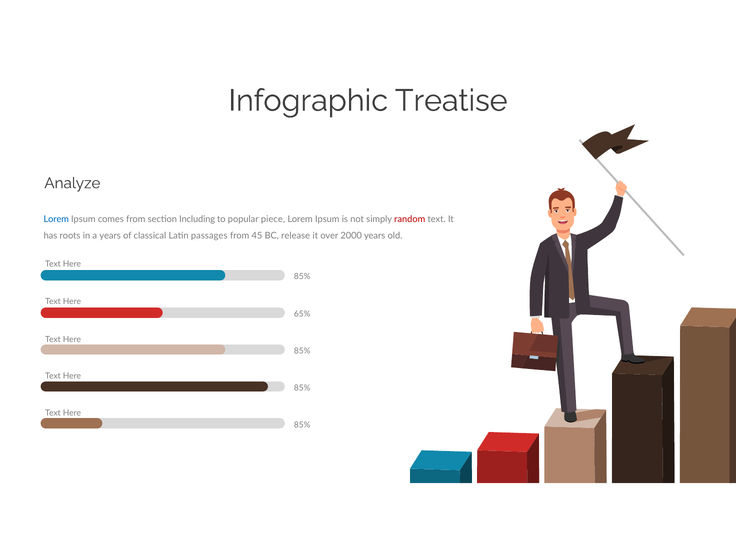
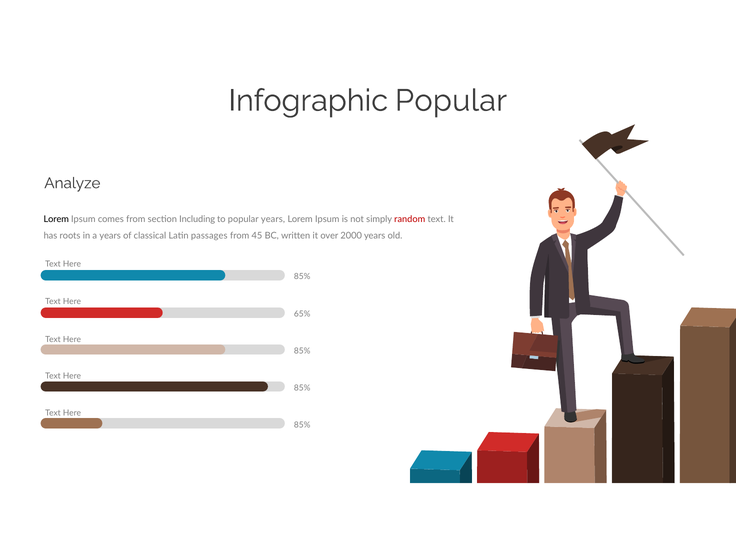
Infographic Treatise: Treatise -> Popular
Lorem at (56, 219) colour: blue -> black
popular piece: piece -> years
release: release -> written
